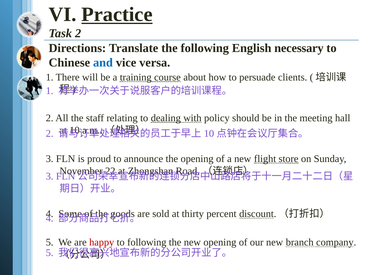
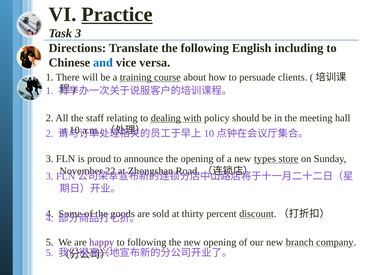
Task 2: 2 -> 3
necessary: necessary -> including
flight: flight -> types
happy colour: red -> purple
